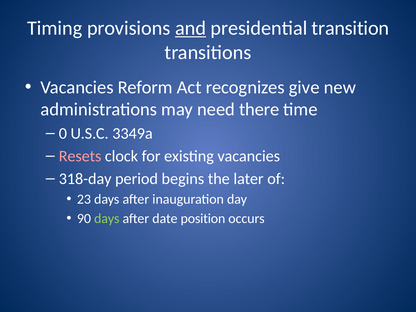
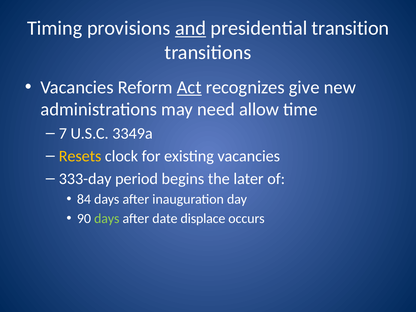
Act underline: none -> present
there: there -> allow
0: 0 -> 7
Resets colour: pink -> yellow
318-day: 318-day -> 333-day
23: 23 -> 84
position: position -> displace
